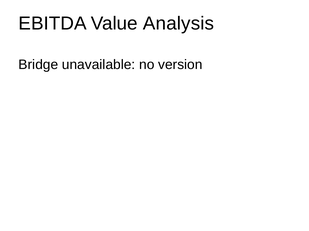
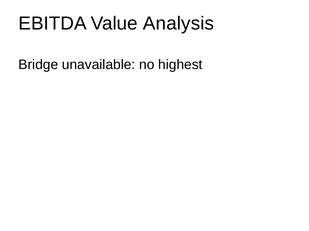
version: version -> highest
